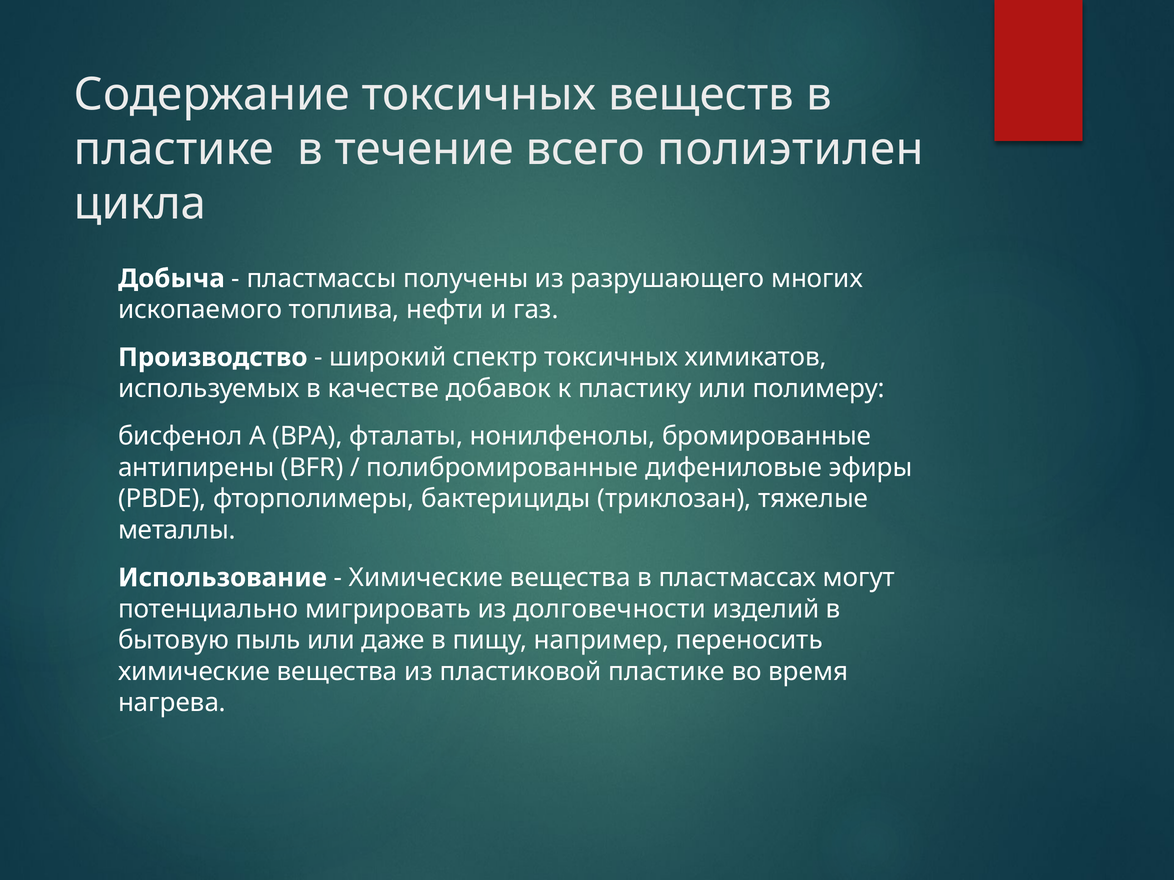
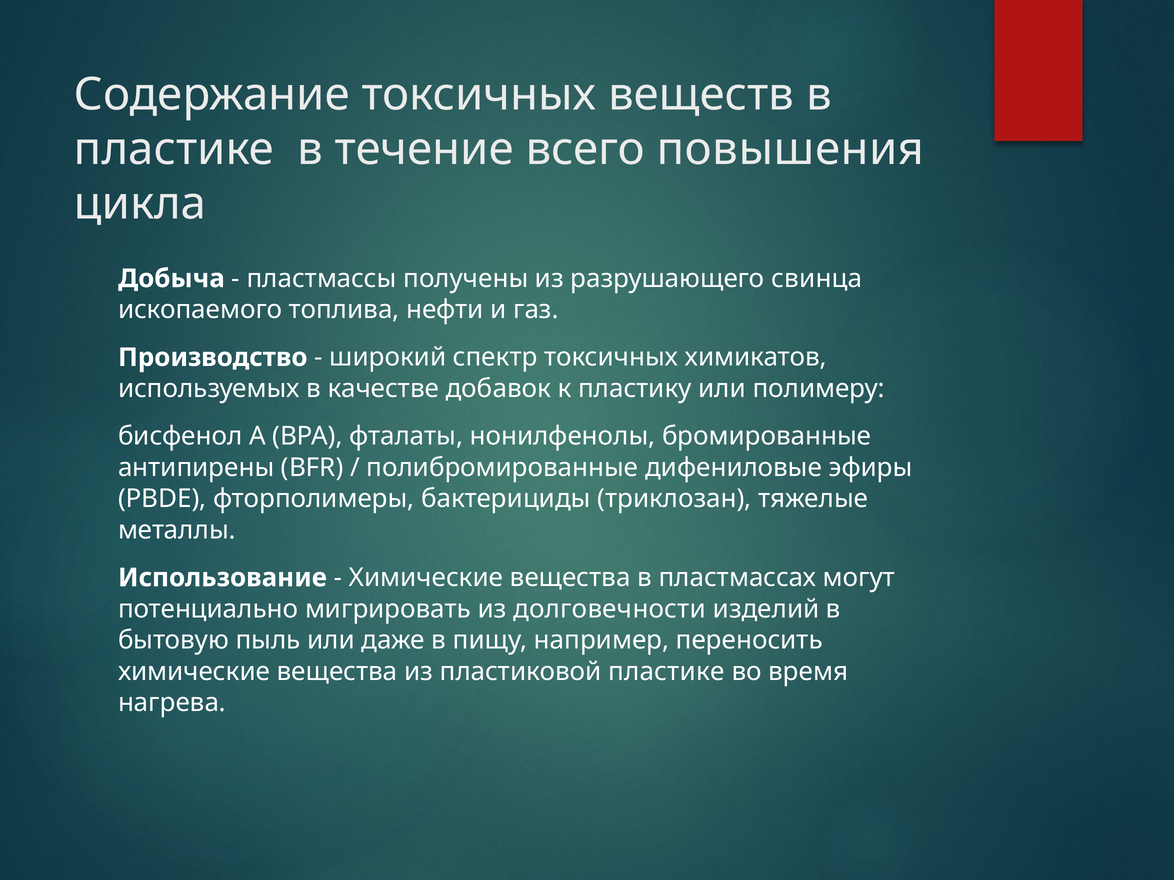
полиэтилен: полиэтилен -> повышения
многих: многих -> свинца
